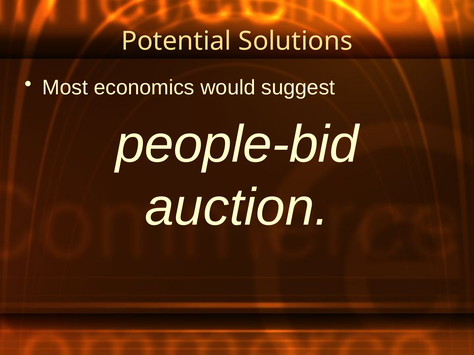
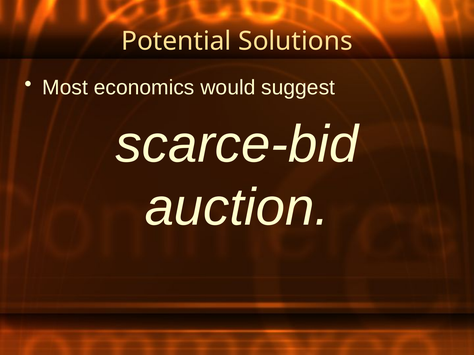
people-bid: people-bid -> scarce-bid
